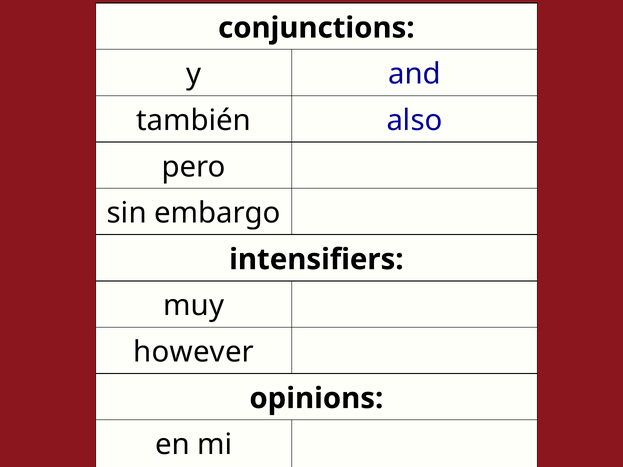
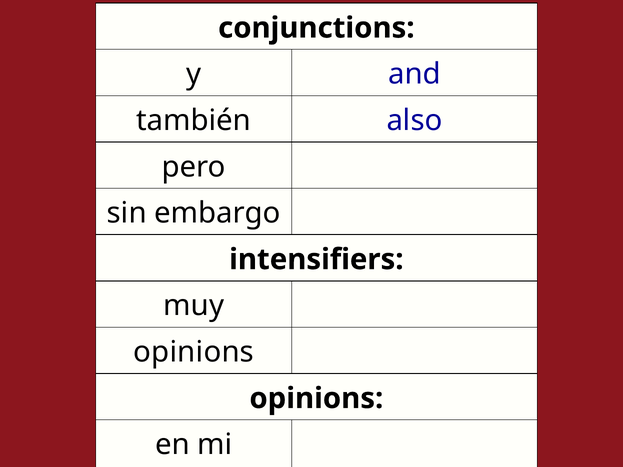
however at (194, 352): however -> opinions
